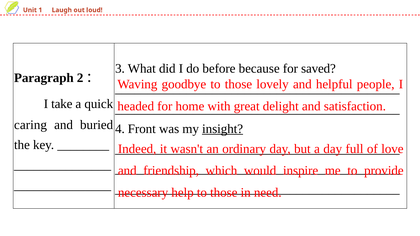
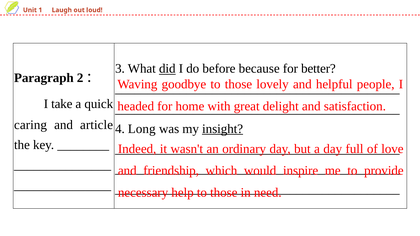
did underline: none -> present
saved: saved -> better
buried: buried -> article
Front: Front -> Long
